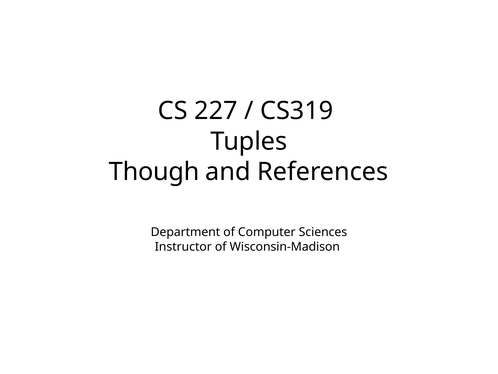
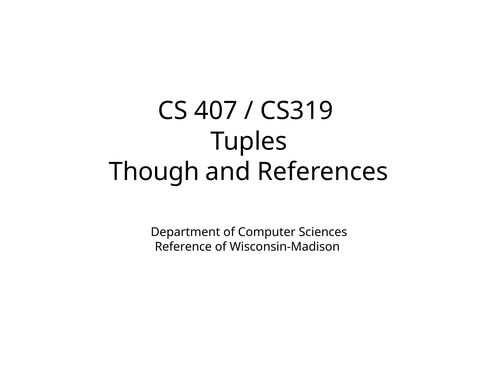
227: 227 -> 407
Instructor: Instructor -> Reference
